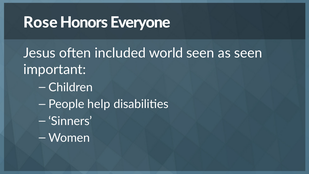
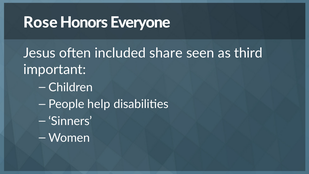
world: world -> share
as seen: seen -> third
